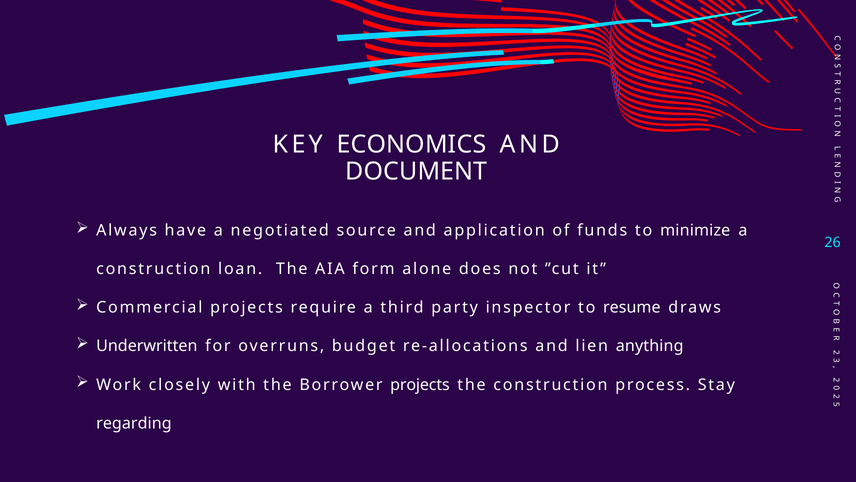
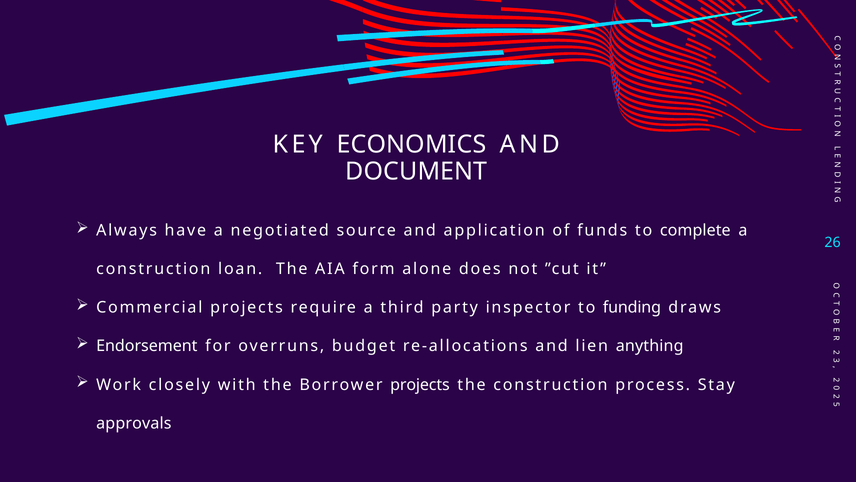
minimize: minimize -> complete
resume: resume -> funding
Underwritten: Underwritten -> Endorsement
regarding: regarding -> approvals
